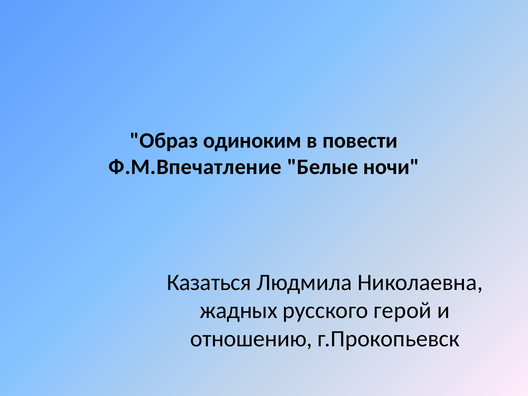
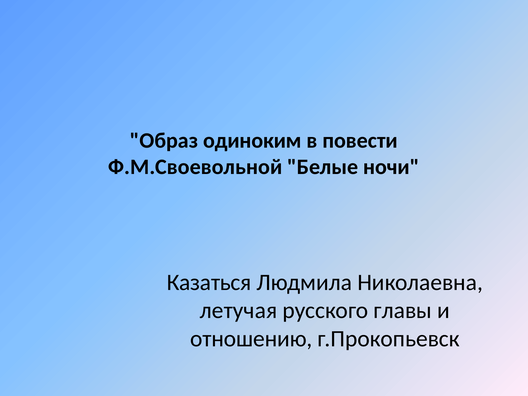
Ф.М.Впечатление: Ф.М.Впечатление -> Ф.М.Своевольной
жадных: жадных -> летучая
герой: герой -> главы
